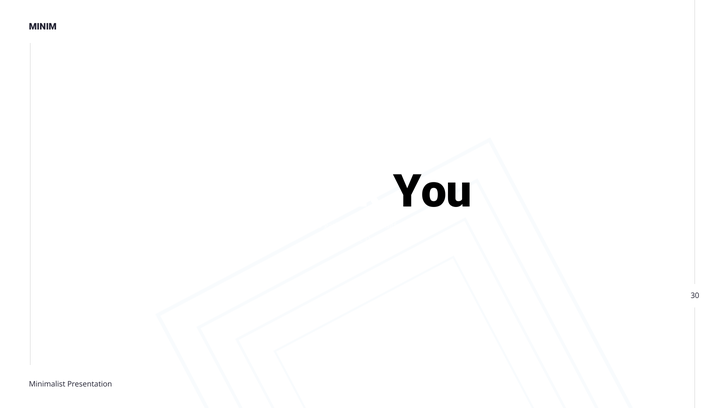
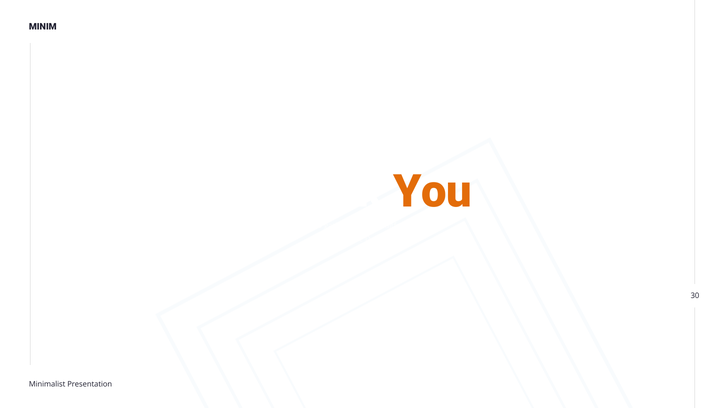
You colour: black -> orange
